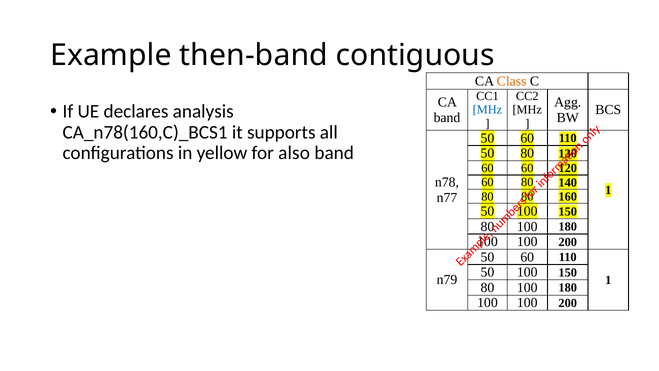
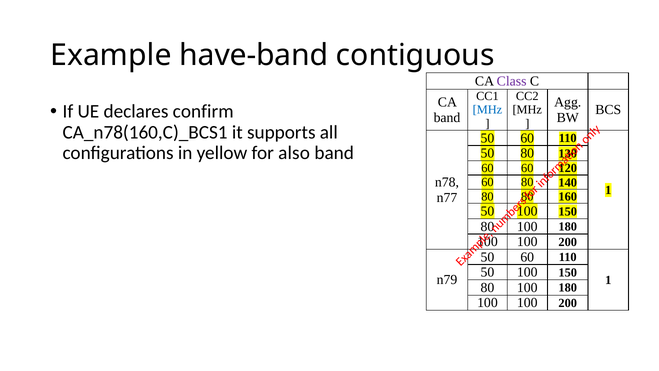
then-band: then-band -> have-band
Class colour: orange -> purple
analysis: analysis -> confirm
